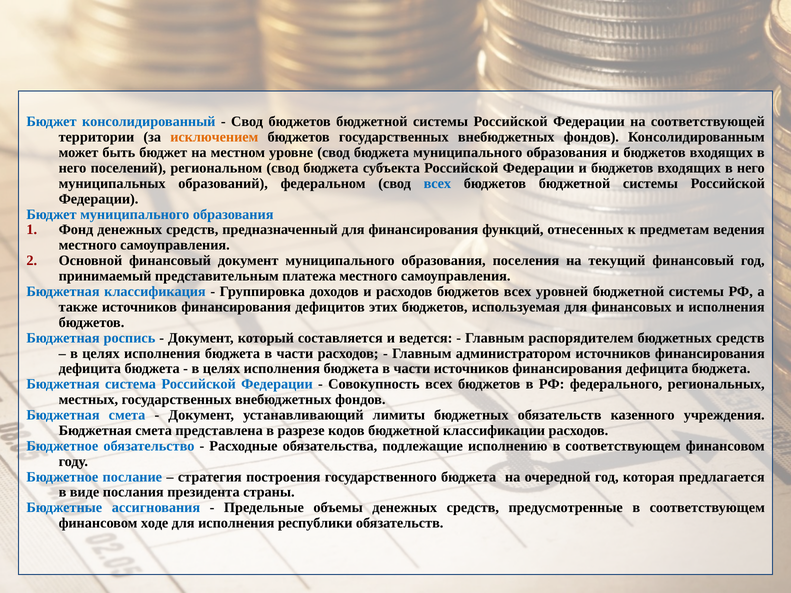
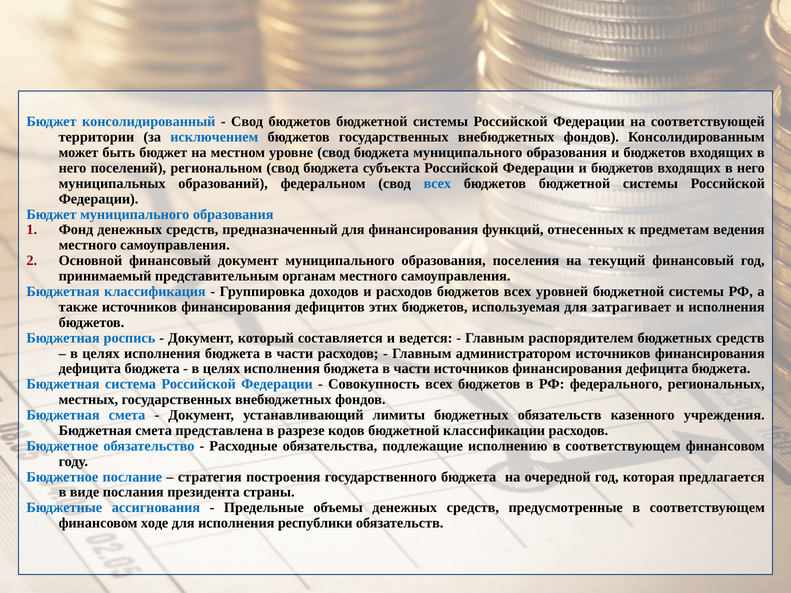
исключением colour: orange -> blue
платежа: платежа -> органам
финансовых: финансовых -> затрагивает
